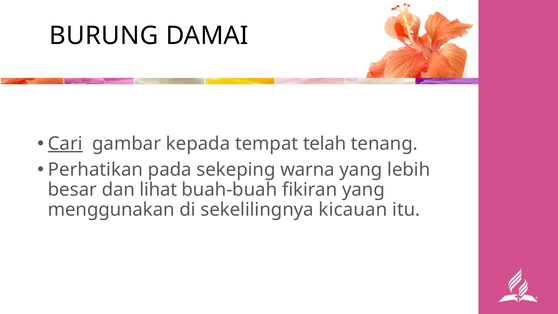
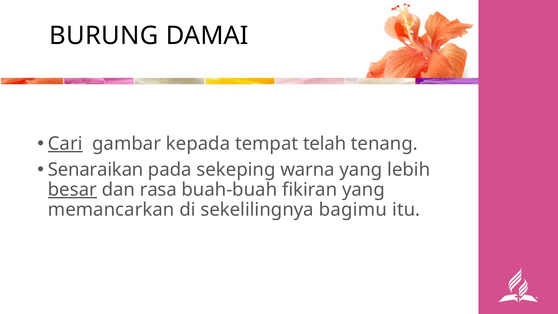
Perhatikan: Perhatikan -> Senaraikan
besar underline: none -> present
lihat: lihat -> rasa
menggunakan: menggunakan -> memancarkan
kicauan: kicauan -> bagimu
